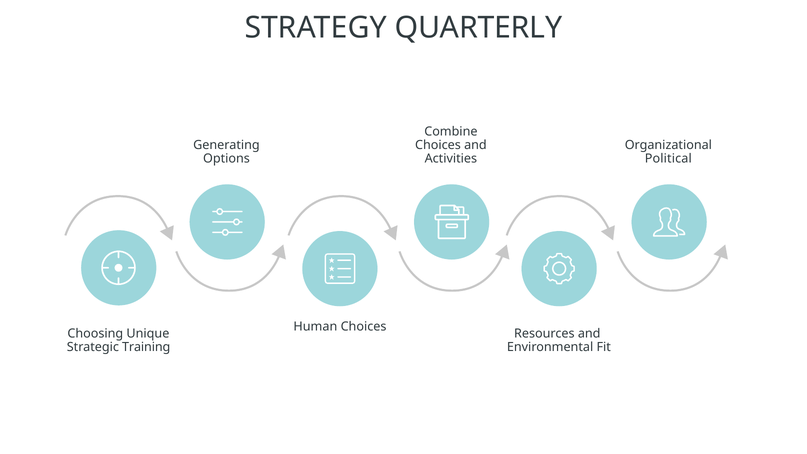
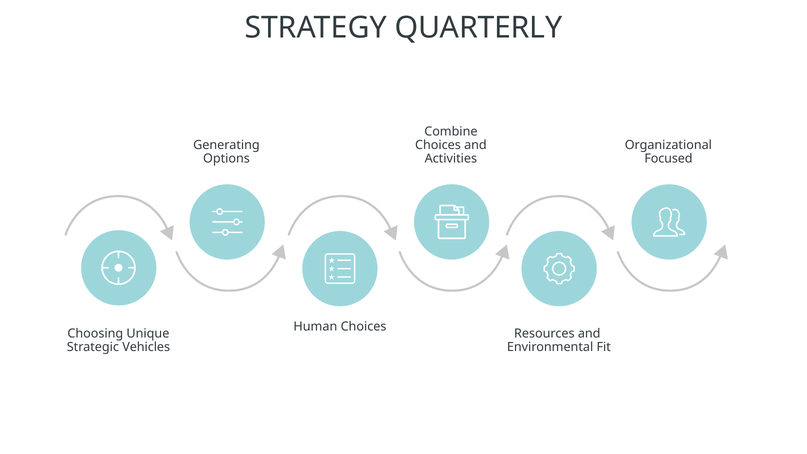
Political: Political -> Focused
Training: Training -> Vehicles
